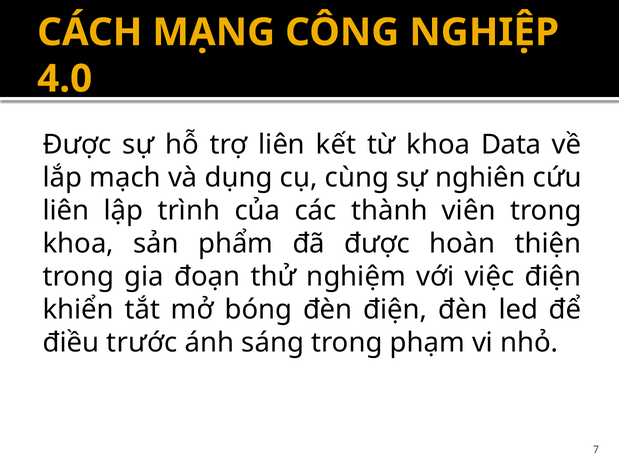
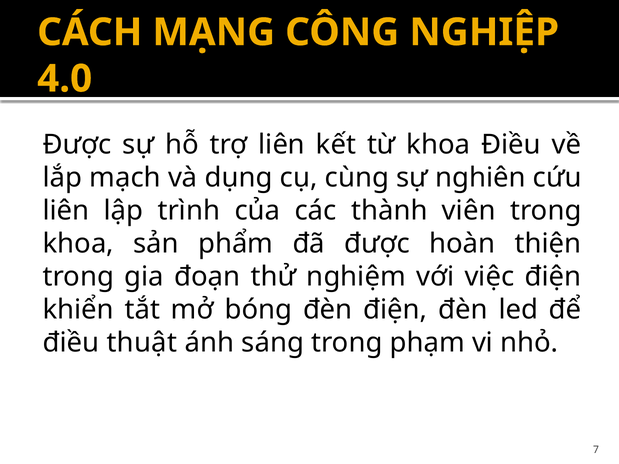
khoa Data: Data -> Điều
trước: trước -> thuật
